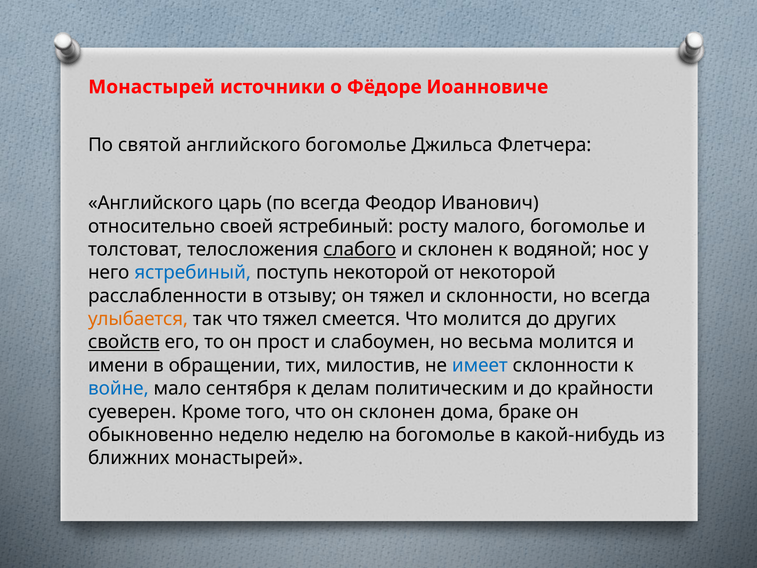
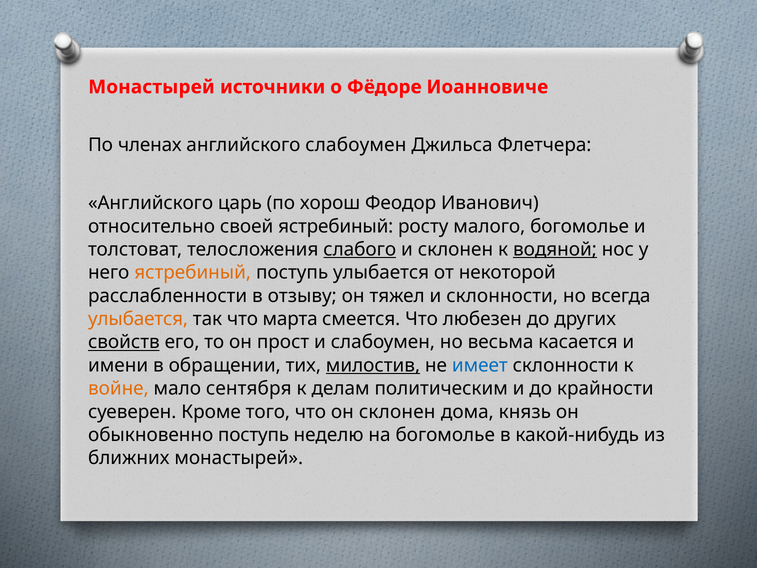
святой: святой -> членах
английского богомолье: богомолье -> слабоумен
по всегда: всегда -> хорош
водяной underline: none -> present
ястребиный at (193, 273) colour: blue -> orange
поступь некоторой: некоторой -> улыбается
что тяжел: тяжел -> марта
Что молится: молится -> любезен
весьма молится: молится -> касается
милостив underline: none -> present
войне colour: blue -> orange
браке: браке -> князь
обыкновенно неделю: неделю -> поступь
